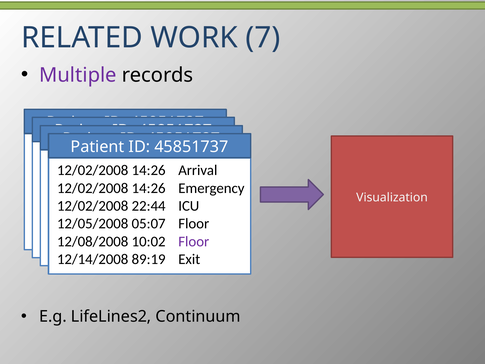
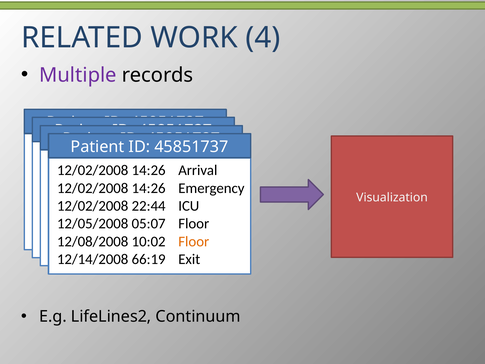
7: 7 -> 4
Floor at (194, 241) colour: purple -> orange
89:19: 89:19 -> 66:19
